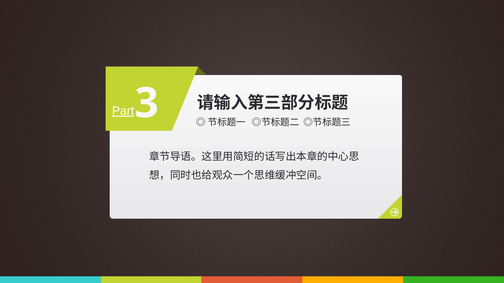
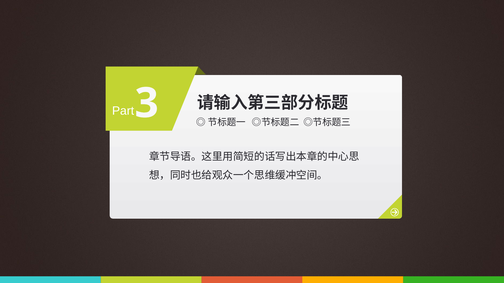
Part underline: present -> none
